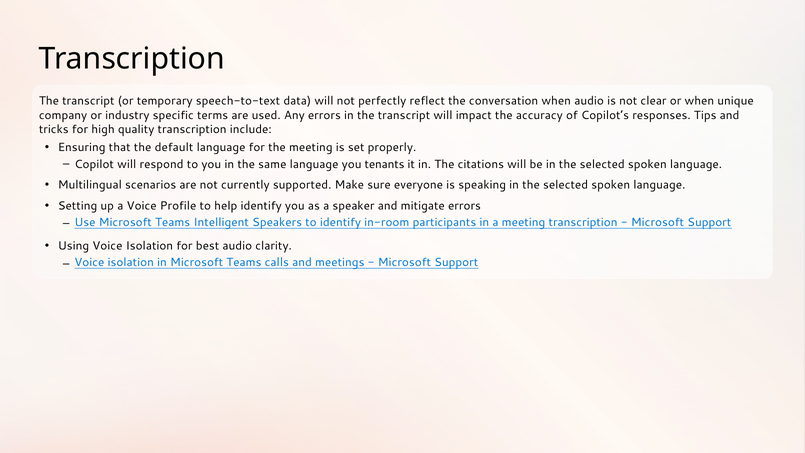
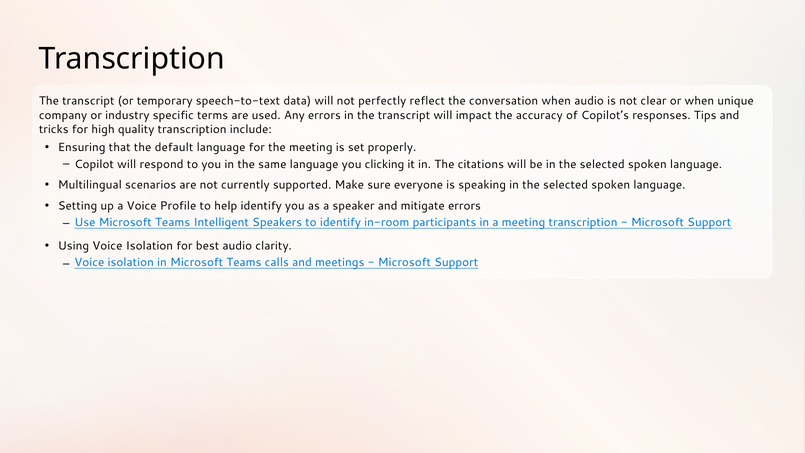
tenants: tenants -> clicking
